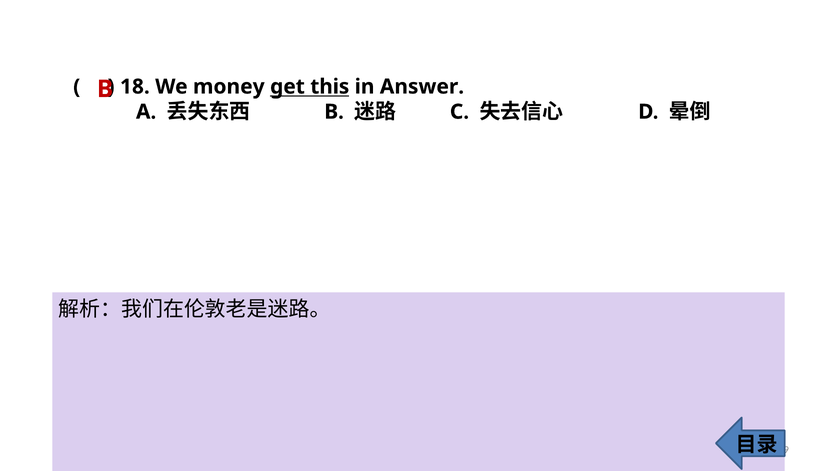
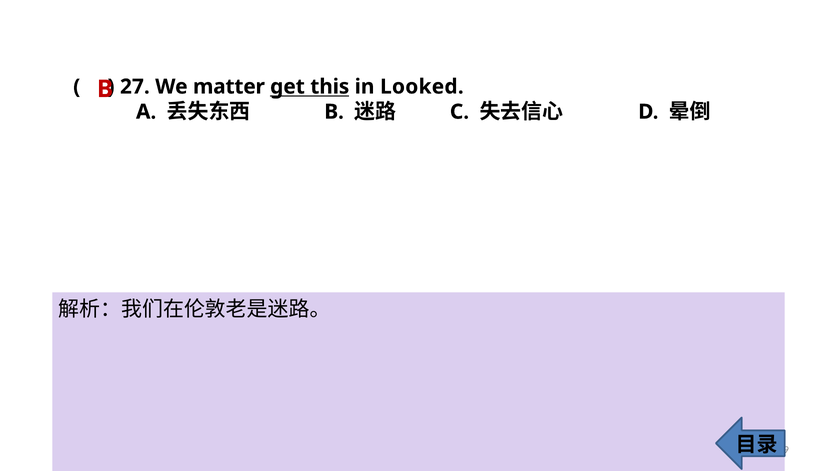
18: 18 -> 27
money: money -> matter
Answer: Answer -> Looked
